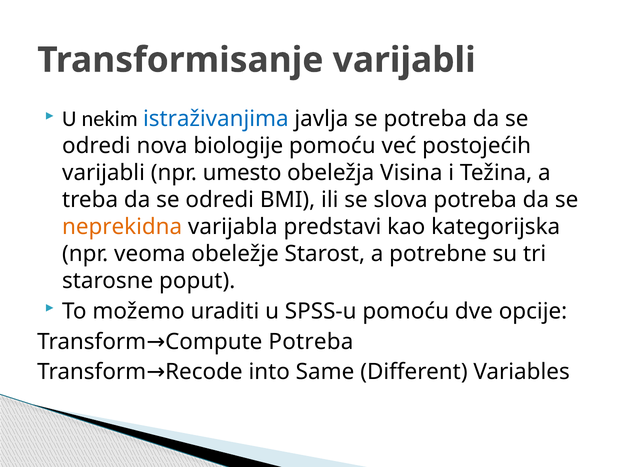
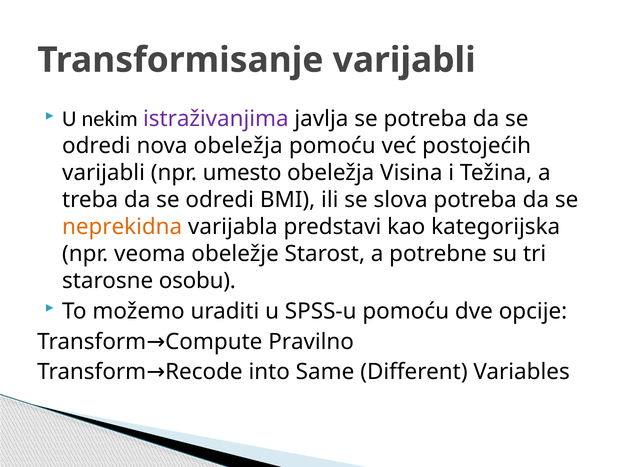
istraživanjima colour: blue -> purple
nova biologije: biologije -> obeležja
poput: poput -> osobu
Potreba at (311, 341): Potreba -> Pravilno
